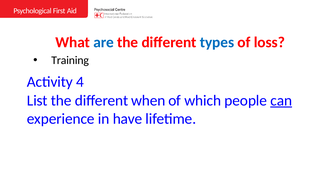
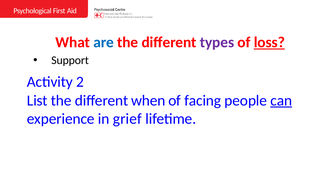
types colour: blue -> purple
loss underline: none -> present
Training: Training -> Support
4: 4 -> 2
which: which -> facing
have: have -> grief
